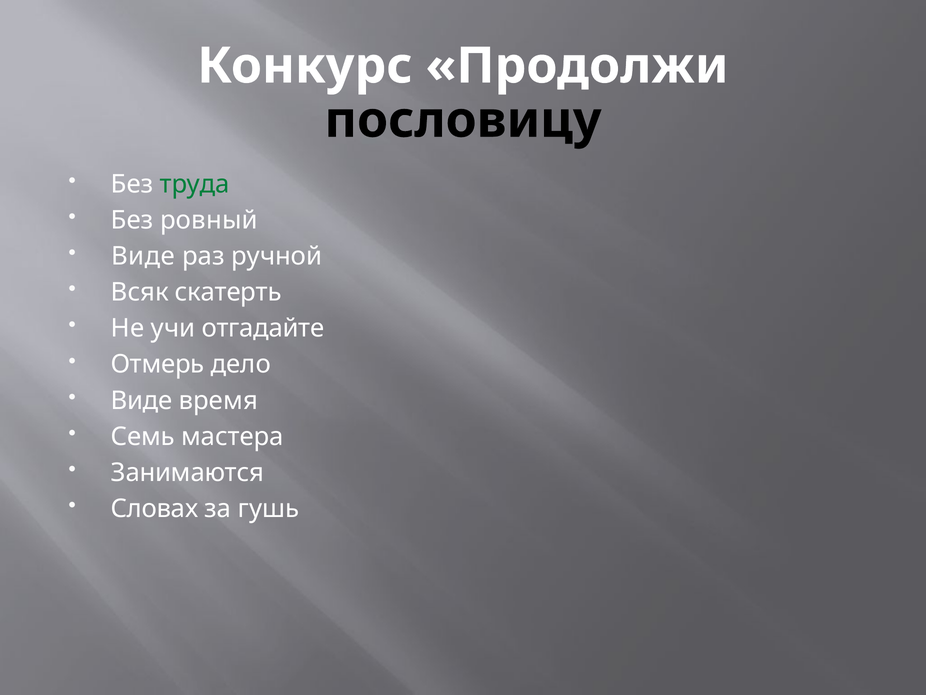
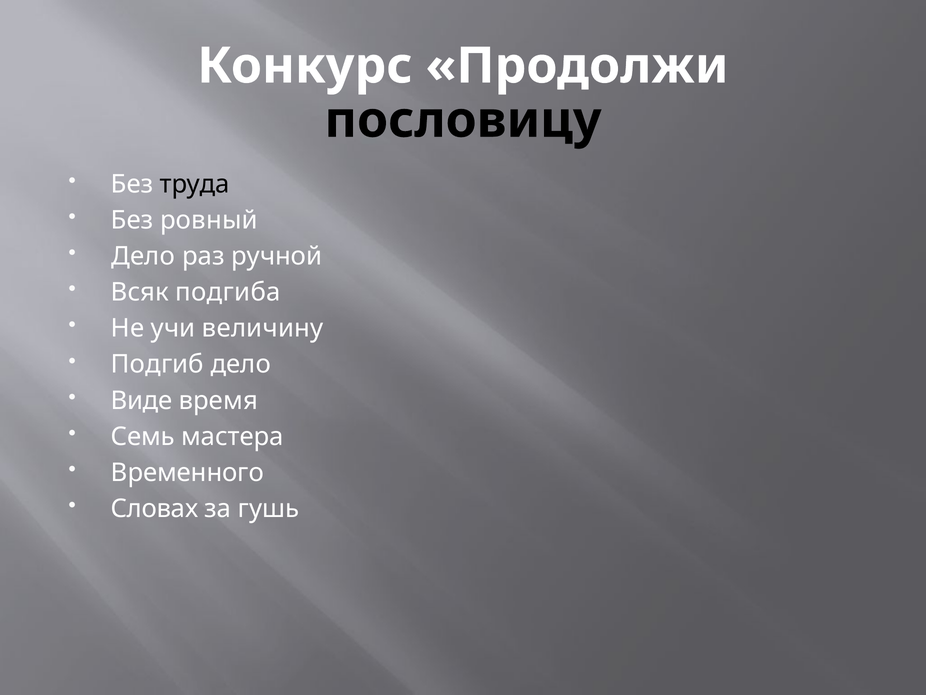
труда colour: green -> black
Виде at (143, 256): Виде -> Дело
скатерть: скатерть -> подгиба
отгадайте: отгадайте -> величину
Отмерь: Отмерь -> Подгиб
Занимаются: Занимаются -> Временного
